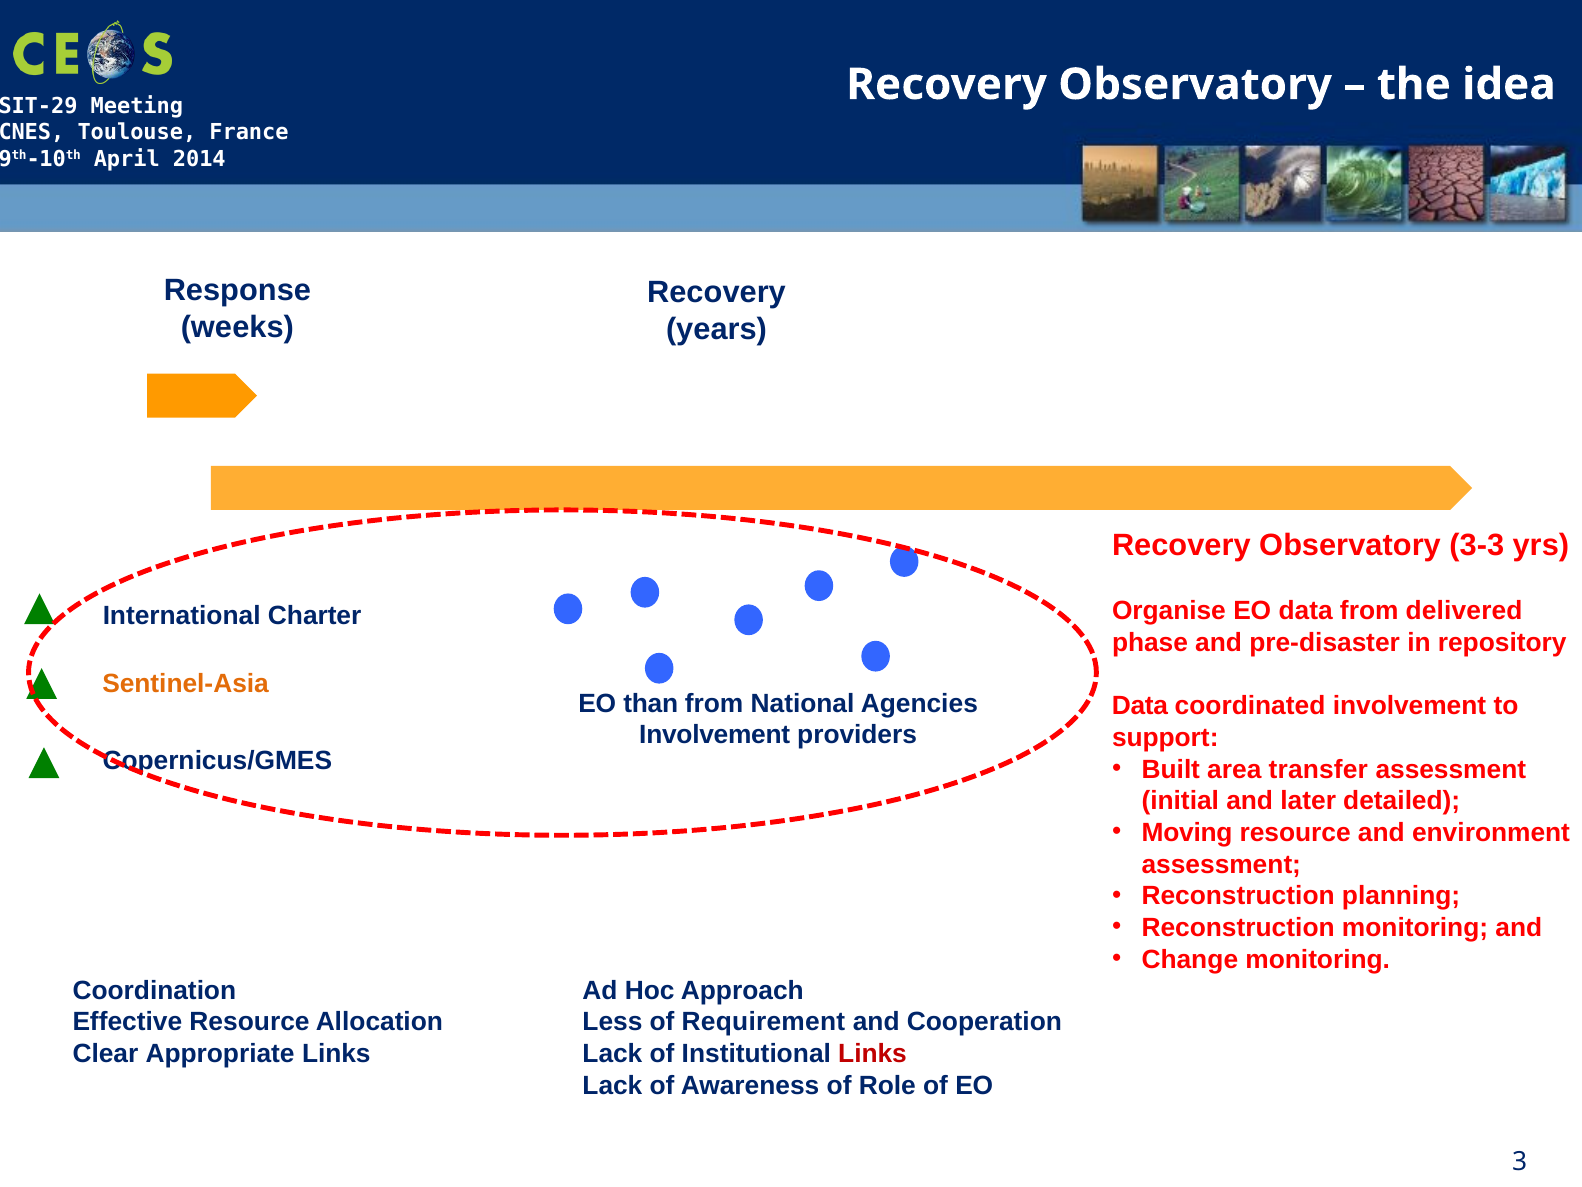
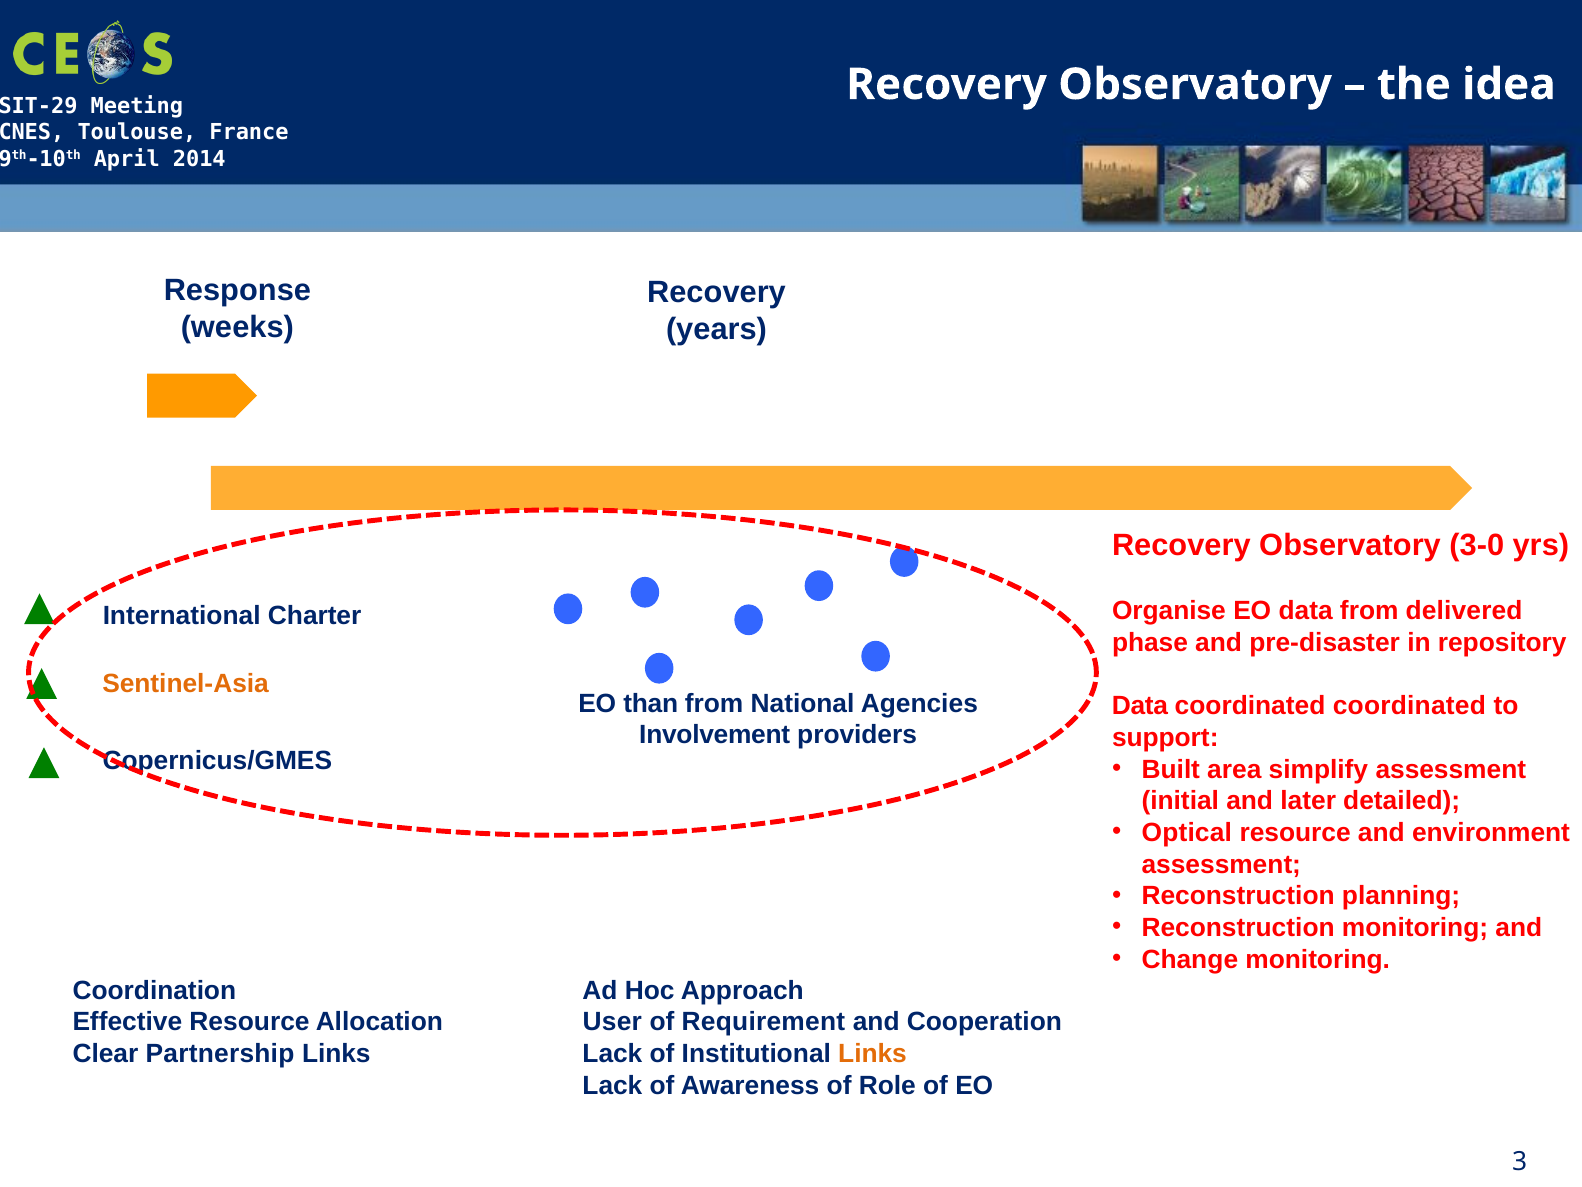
3-3: 3-3 -> 3-0
coordinated involvement: involvement -> coordinated
transfer: transfer -> simplify
Moving: Moving -> Optical
Less: Less -> User
Appropriate: Appropriate -> Partnership
Links at (873, 1053) colour: red -> orange
